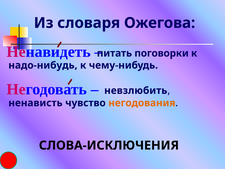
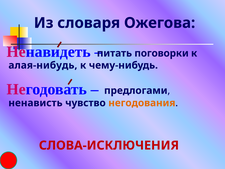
надо-нибудь: надо-нибудь -> алая-нибудь
невзлюбить: невзлюбить -> предлогами
СЛОВА-ИСКЛЮЧЕНИЯ colour: black -> red
